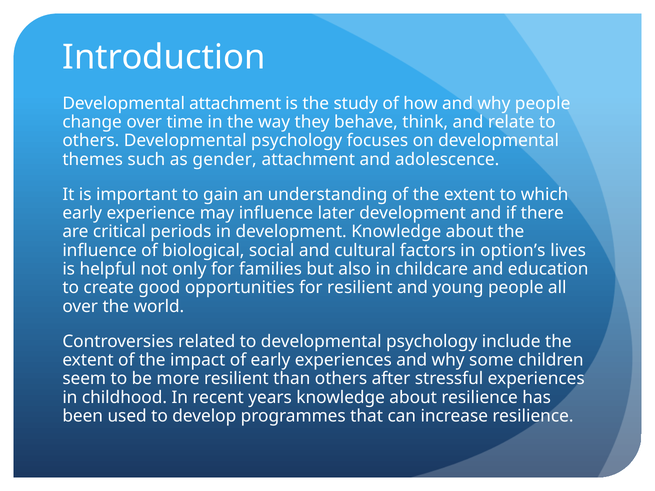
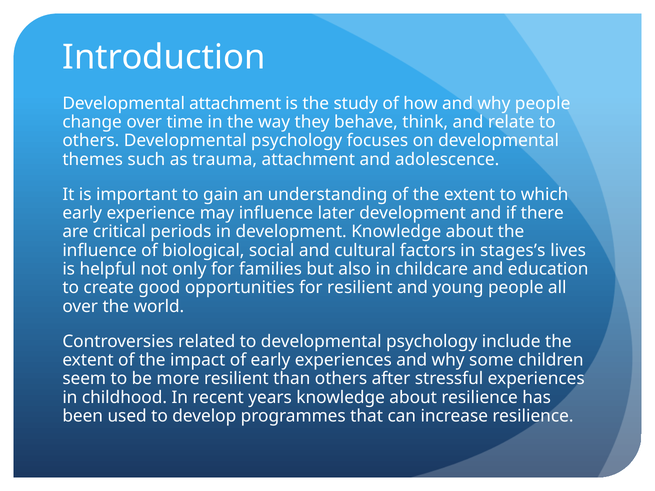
gender: gender -> trauma
option’s: option’s -> stages’s
